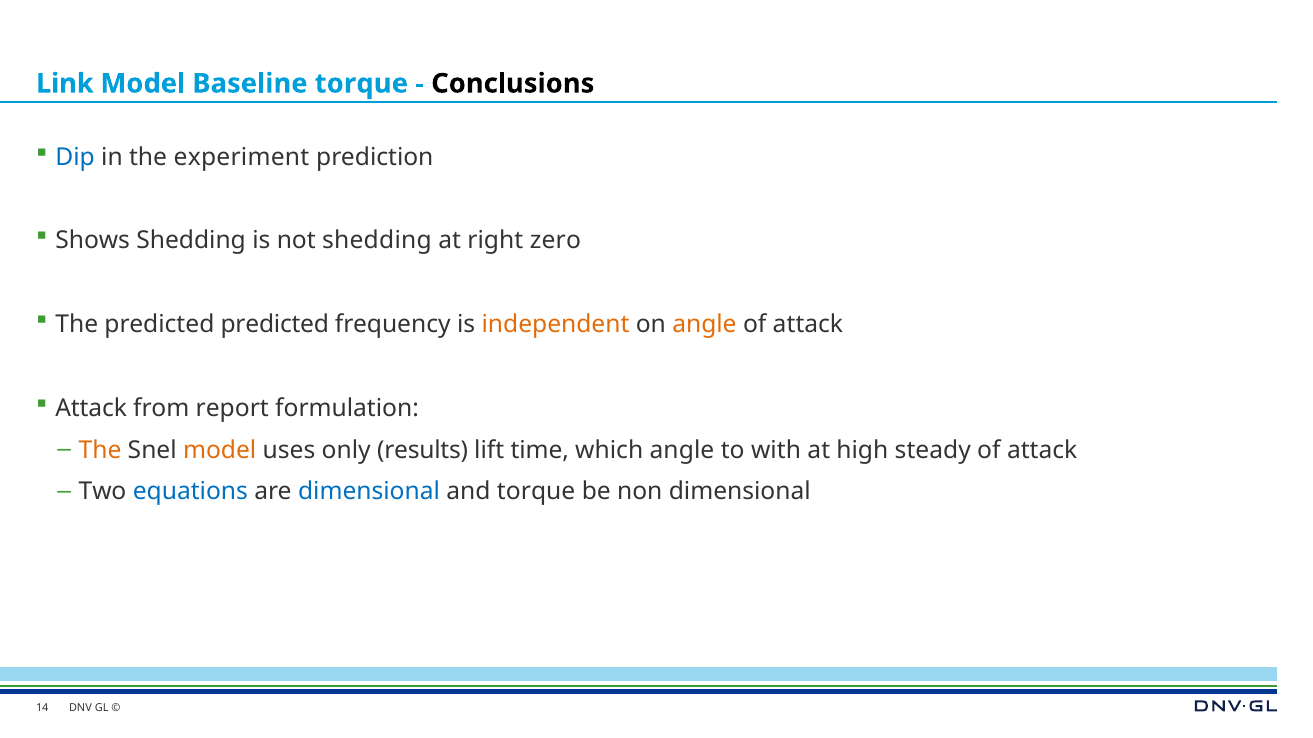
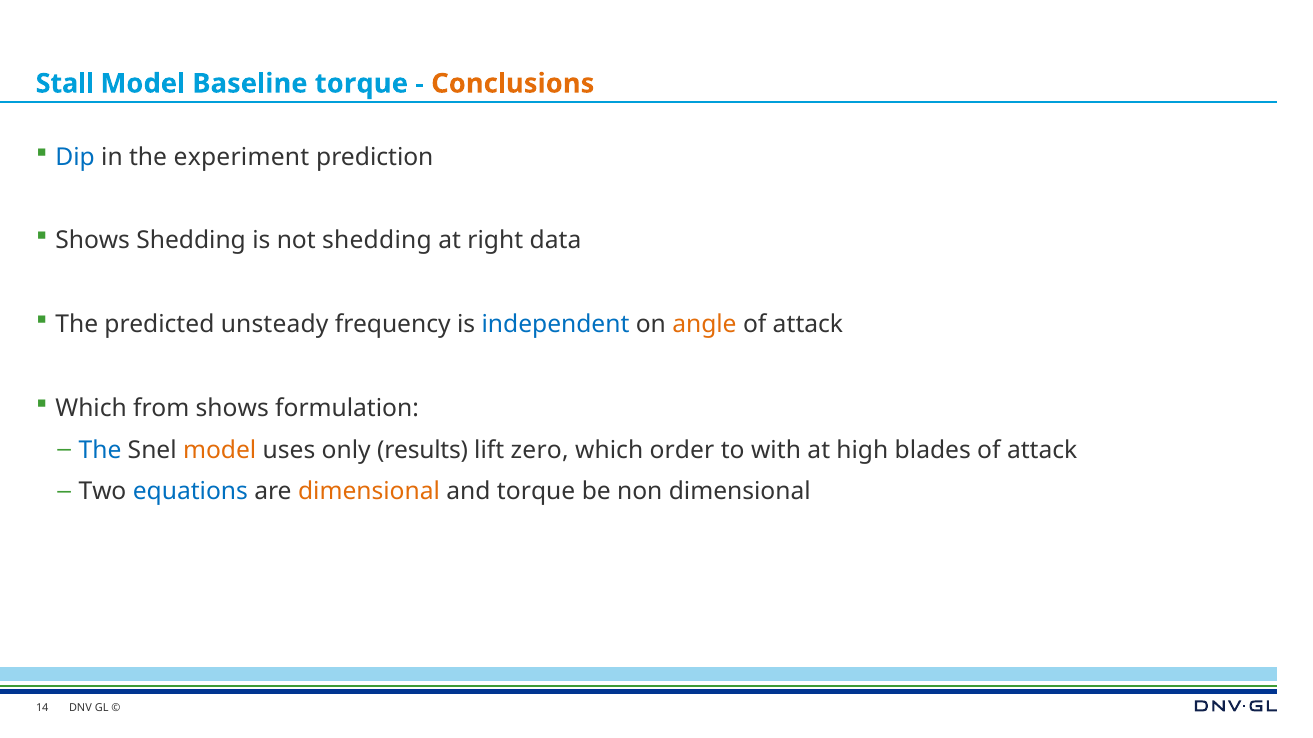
Link: Link -> Stall
Conclusions colour: black -> orange
zero: zero -> data
predicted predicted: predicted -> unsteady
independent colour: orange -> blue
Attack at (91, 408): Attack -> Which
from report: report -> shows
The at (100, 450) colour: orange -> blue
time: time -> zero
which angle: angle -> order
steady: steady -> blades
dimensional at (369, 492) colour: blue -> orange
